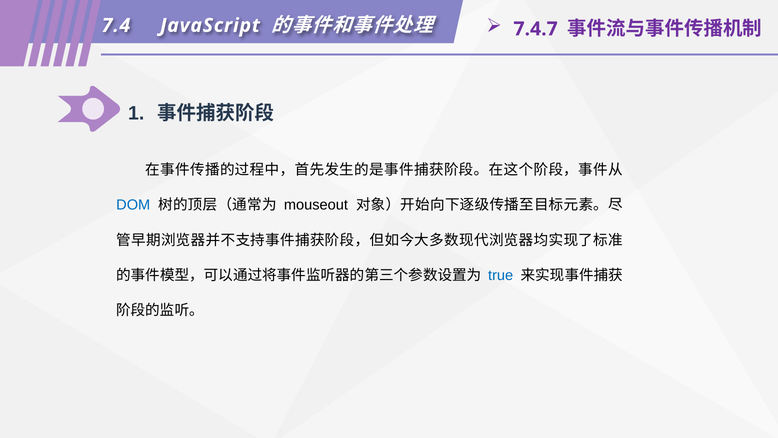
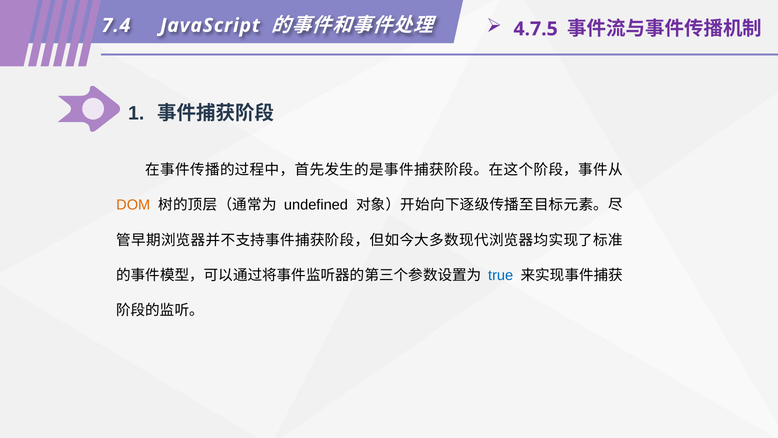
7.4.7: 7.4.7 -> 4.7.5
DOM colour: blue -> orange
mouseout: mouseout -> undefined
